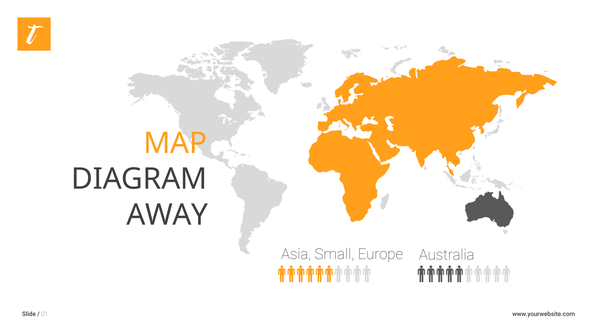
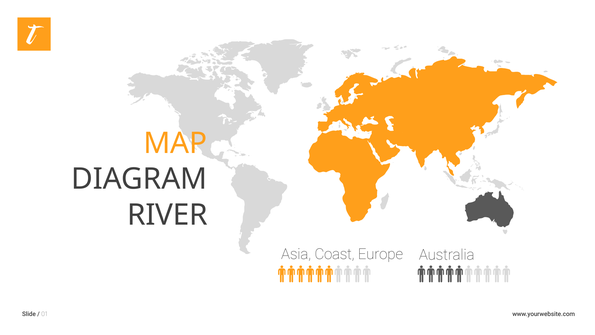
AWAY: AWAY -> RIVER
Small: Small -> Coast
